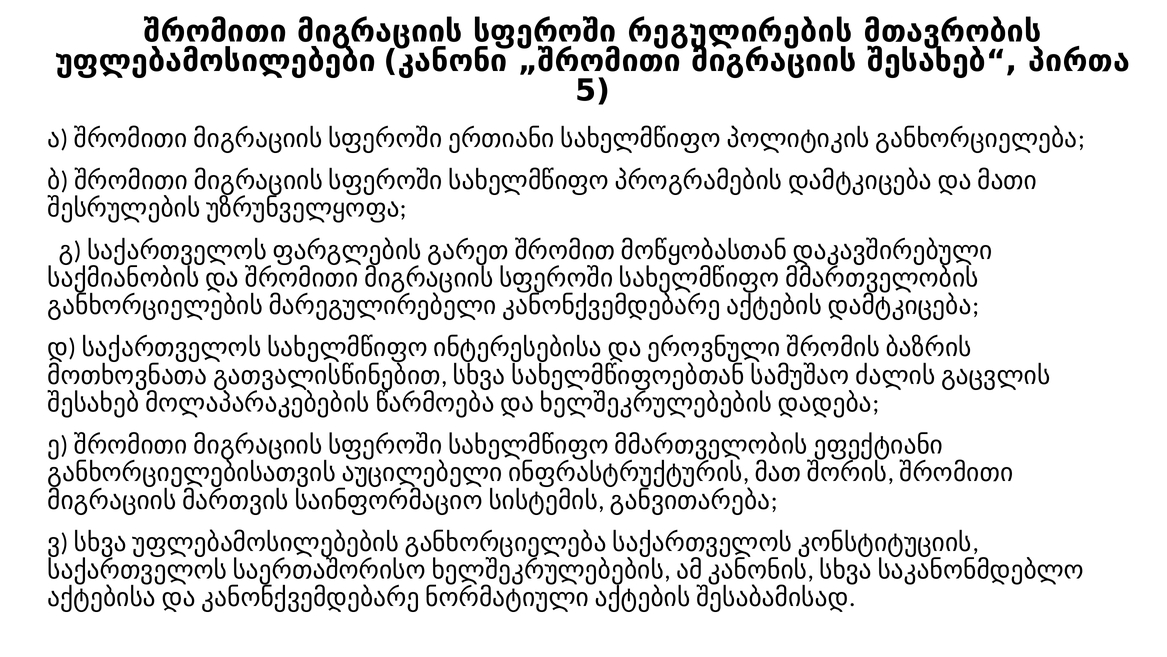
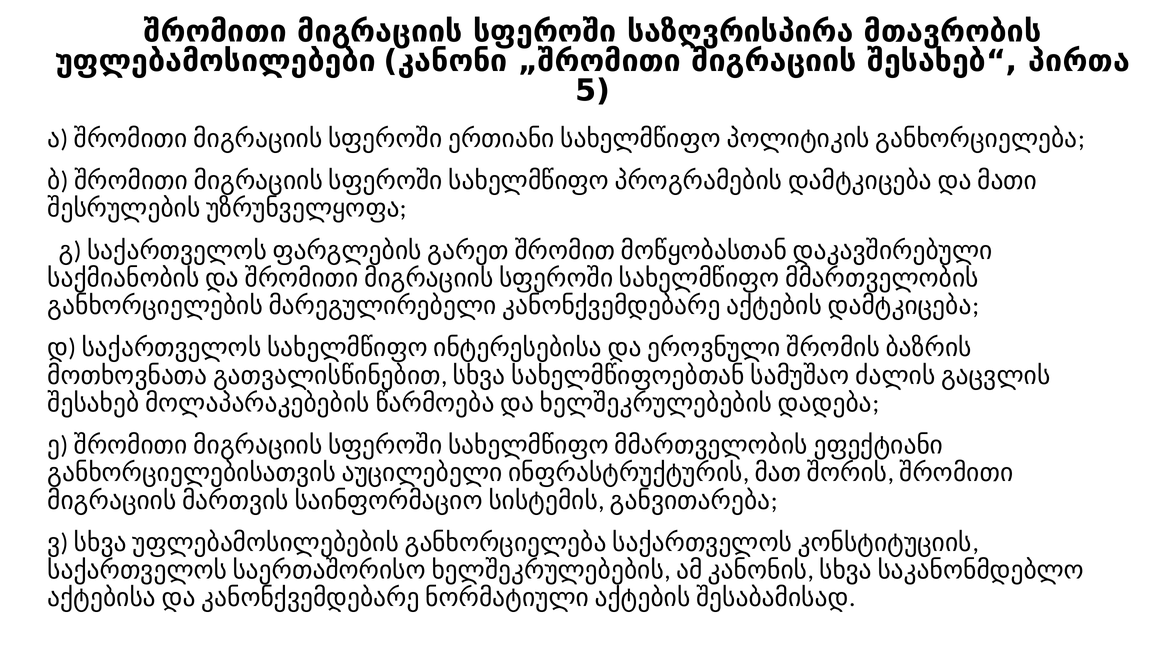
რეგულირების: რეგულირების -> საზღვრისპირა
